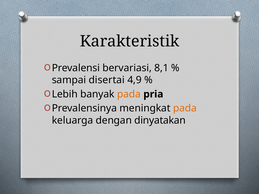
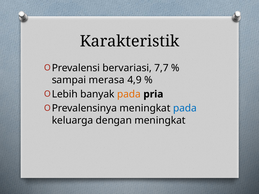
8,1: 8,1 -> 7,7
disertai: disertai -> merasa
pada at (185, 108) colour: orange -> blue
dengan dinyatakan: dinyatakan -> meningkat
